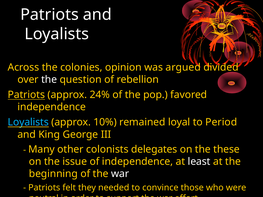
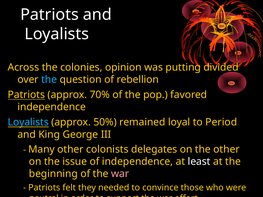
argued: argued -> putting
the at (49, 80) colour: white -> light blue
24%: 24% -> 70%
10%: 10% -> 50%
the these: these -> other
war at (120, 174) colour: white -> pink
